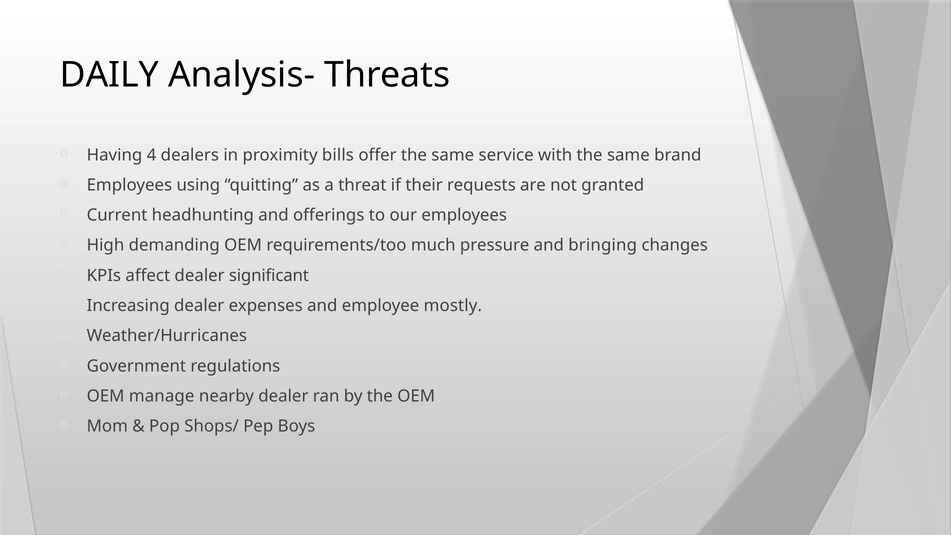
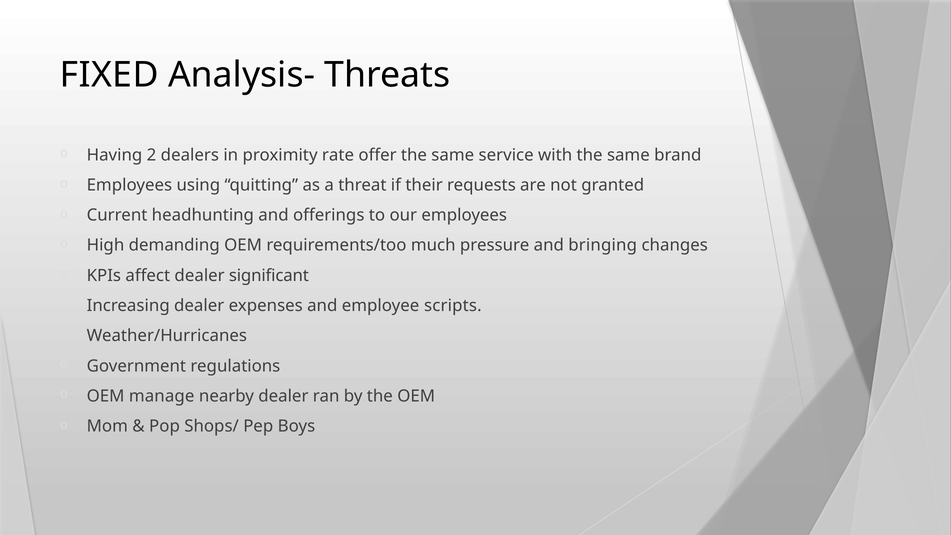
DAILY: DAILY -> FIXED
4: 4 -> 2
bills: bills -> rate
mostly: mostly -> scripts
